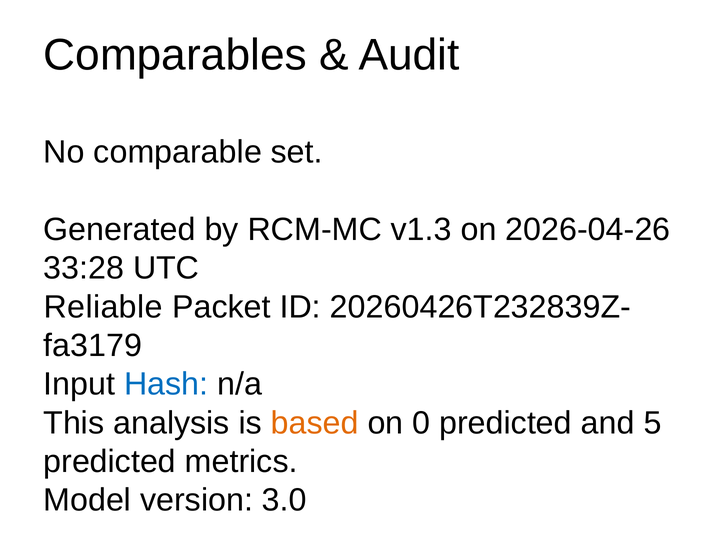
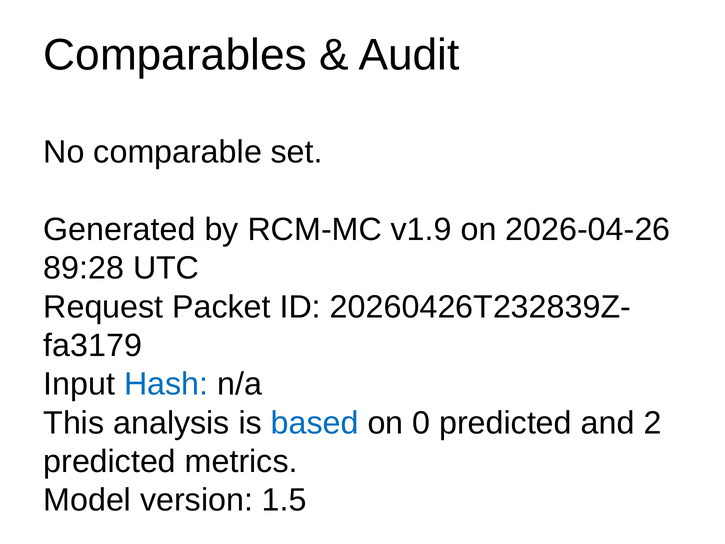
v1.3: v1.3 -> v1.9
33:28: 33:28 -> 89:28
Reliable: Reliable -> Request
based colour: orange -> blue
5: 5 -> 2
3.0: 3.0 -> 1.5
